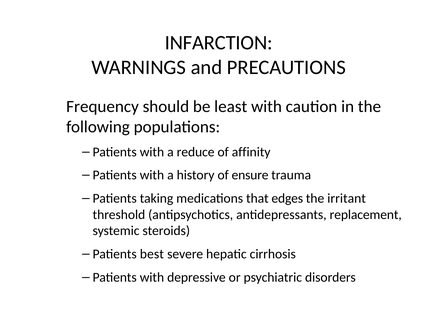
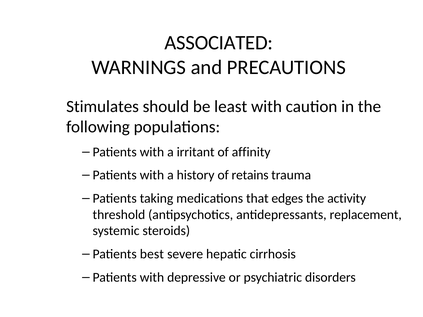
INFARCTION: INFARCTION -> ASSOCIATED
Frequency: Frequency -> Stimulates
reduce: reduce -> irritant
ensure: ensure -> retains
irritant: irritant -> activity
